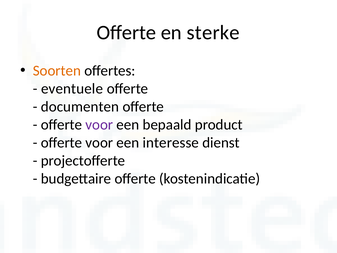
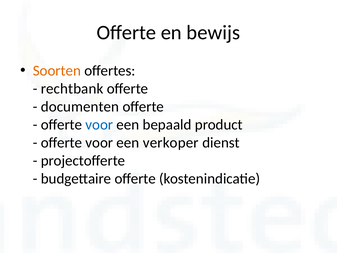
sterke: sterke -> bewijs
eventuele: eventuele -> rechtbank
voor at (99, 125) colour: purple -> blue
interesse: interesse -> verkoper
